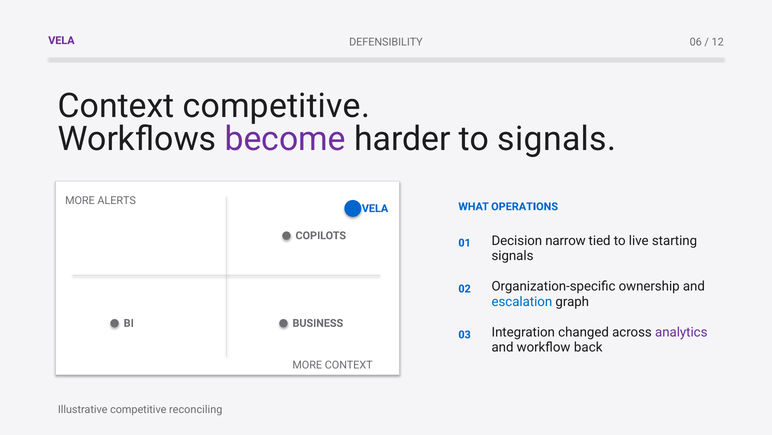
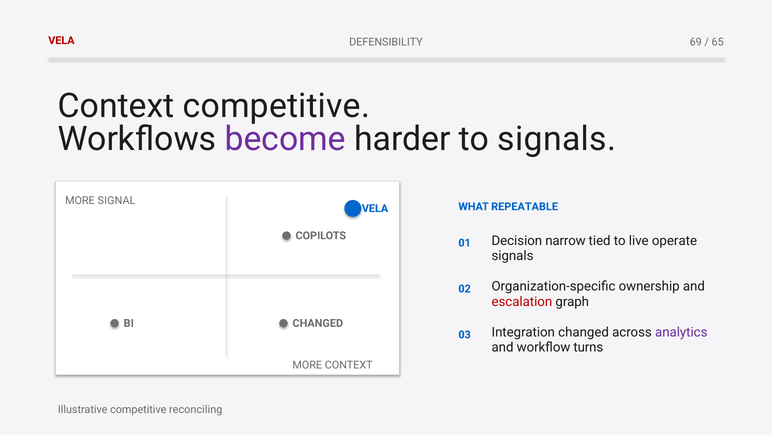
VELA at (61, 40) colour: purple -> red
06: 06 -> 69
12: 12 -> 65
ALERTS: ALERTS -> SIGNAL
OPERATIONS: OPERATIONS -> REPEATABLE
starting: starting -> operate
escalation colour: blue -> red
BI BUSINESS: BUSINESS -> CHANGED
back: back -> turns
